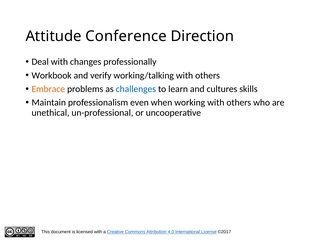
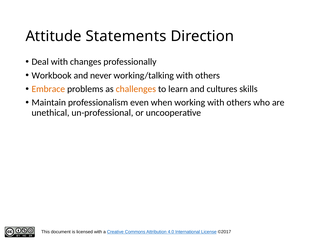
Conference: Conference -> Statements
verify: verify -> never
challenges colour: blue -> orange
